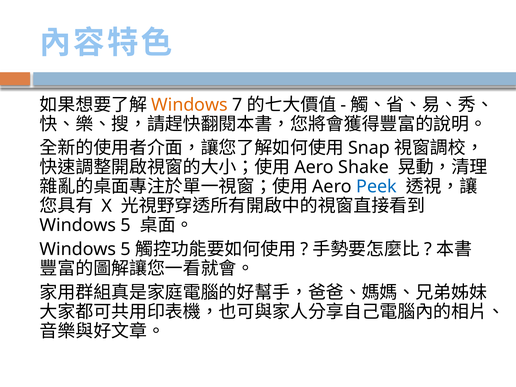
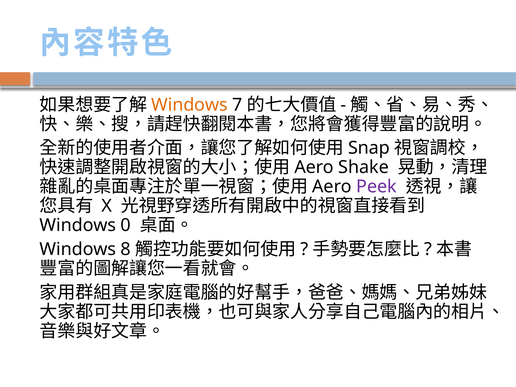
Peek colour: blue -> purple
5 at (126, 225): 5 -> 0
5 at (126, 249): 5 -> 8
